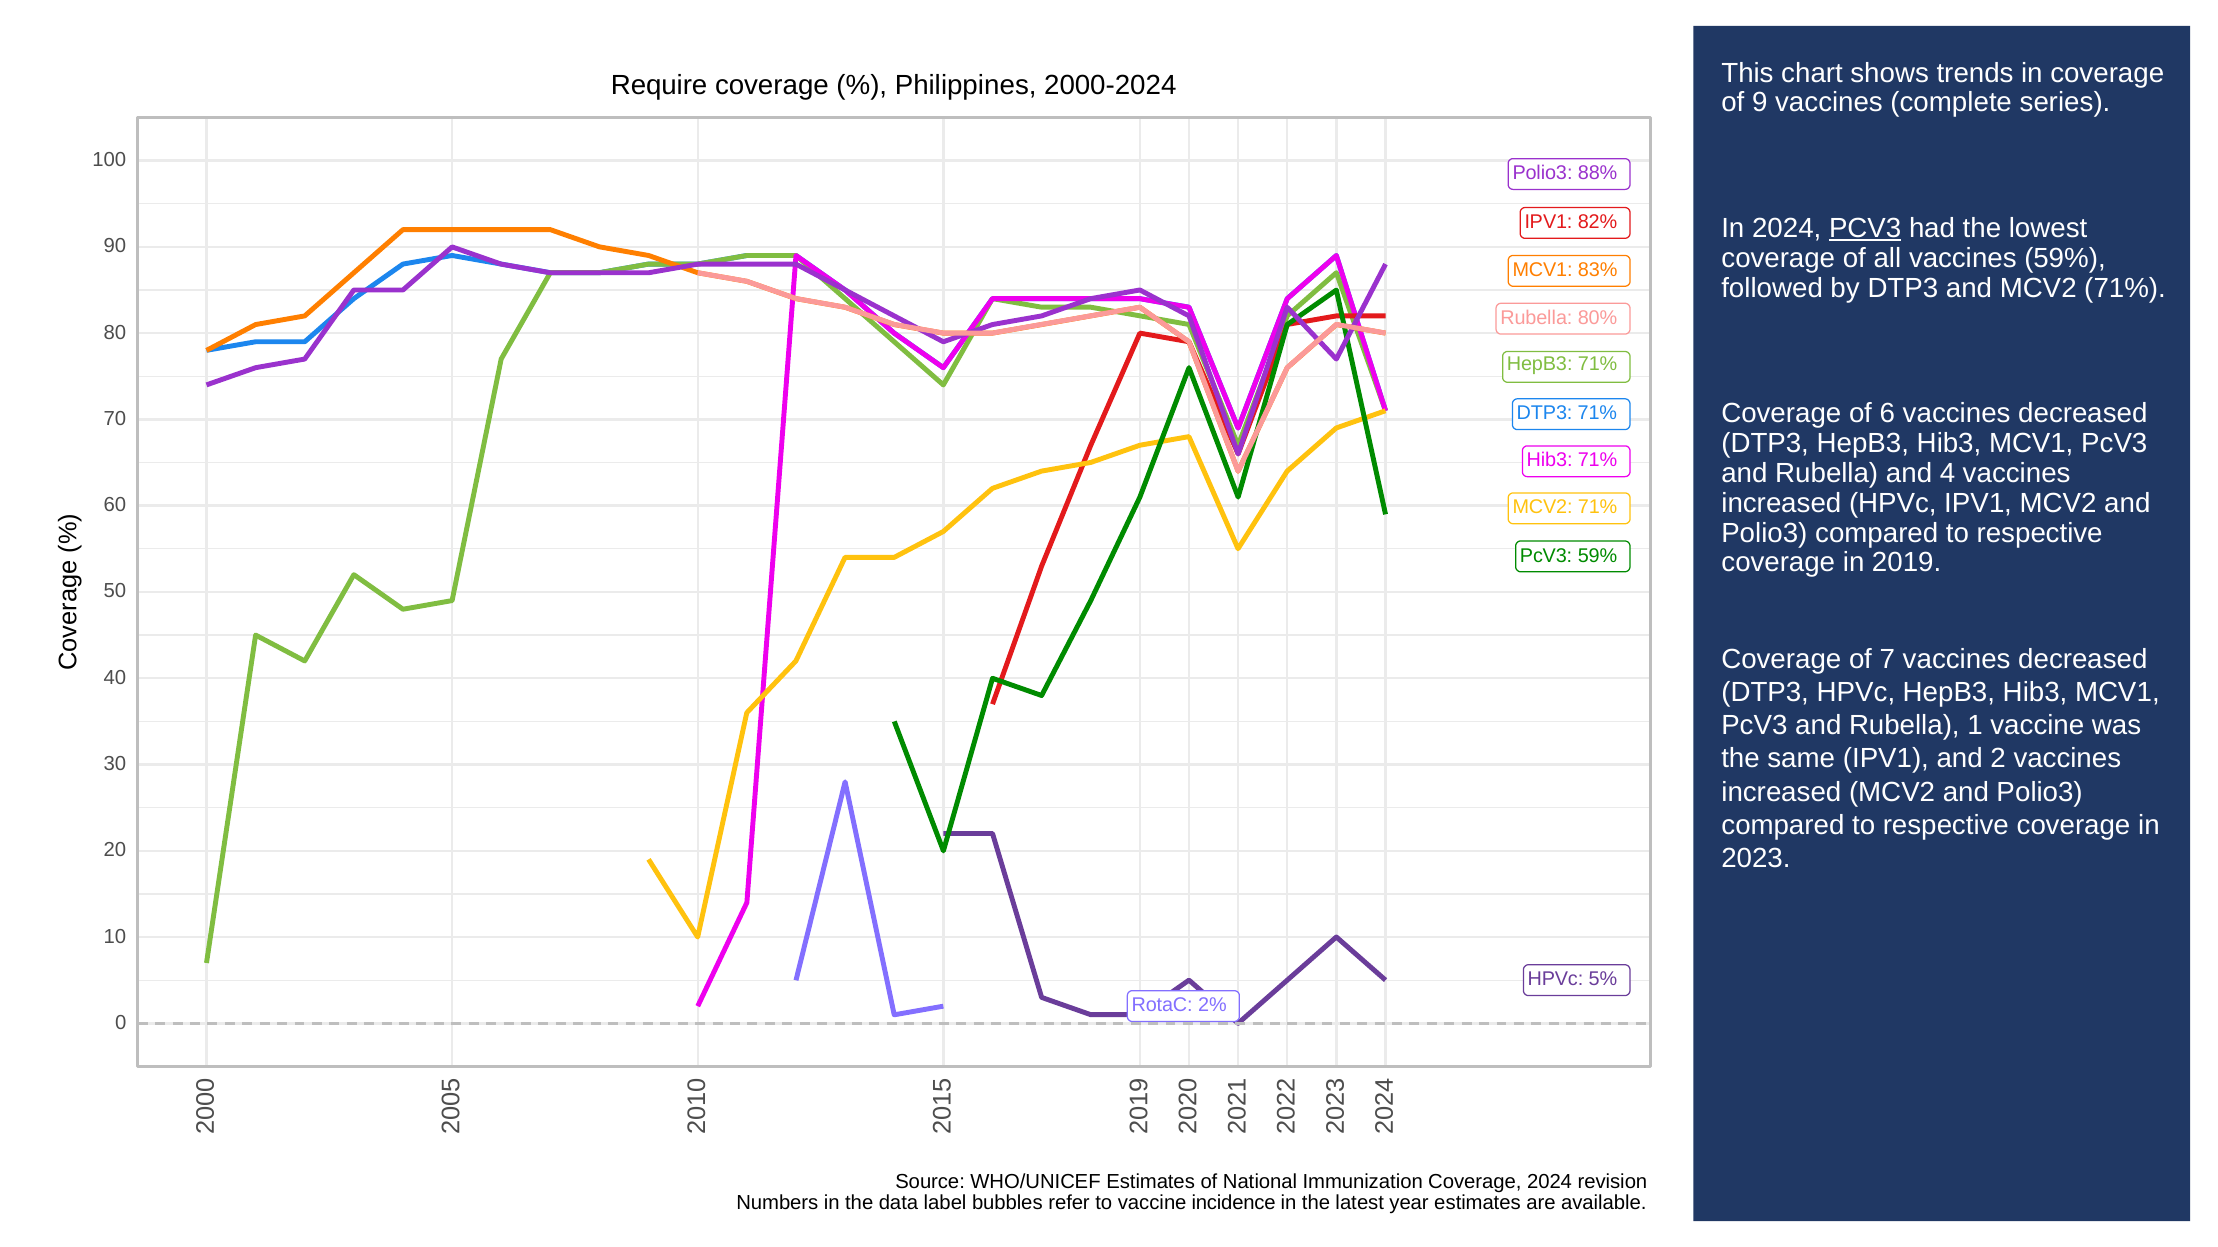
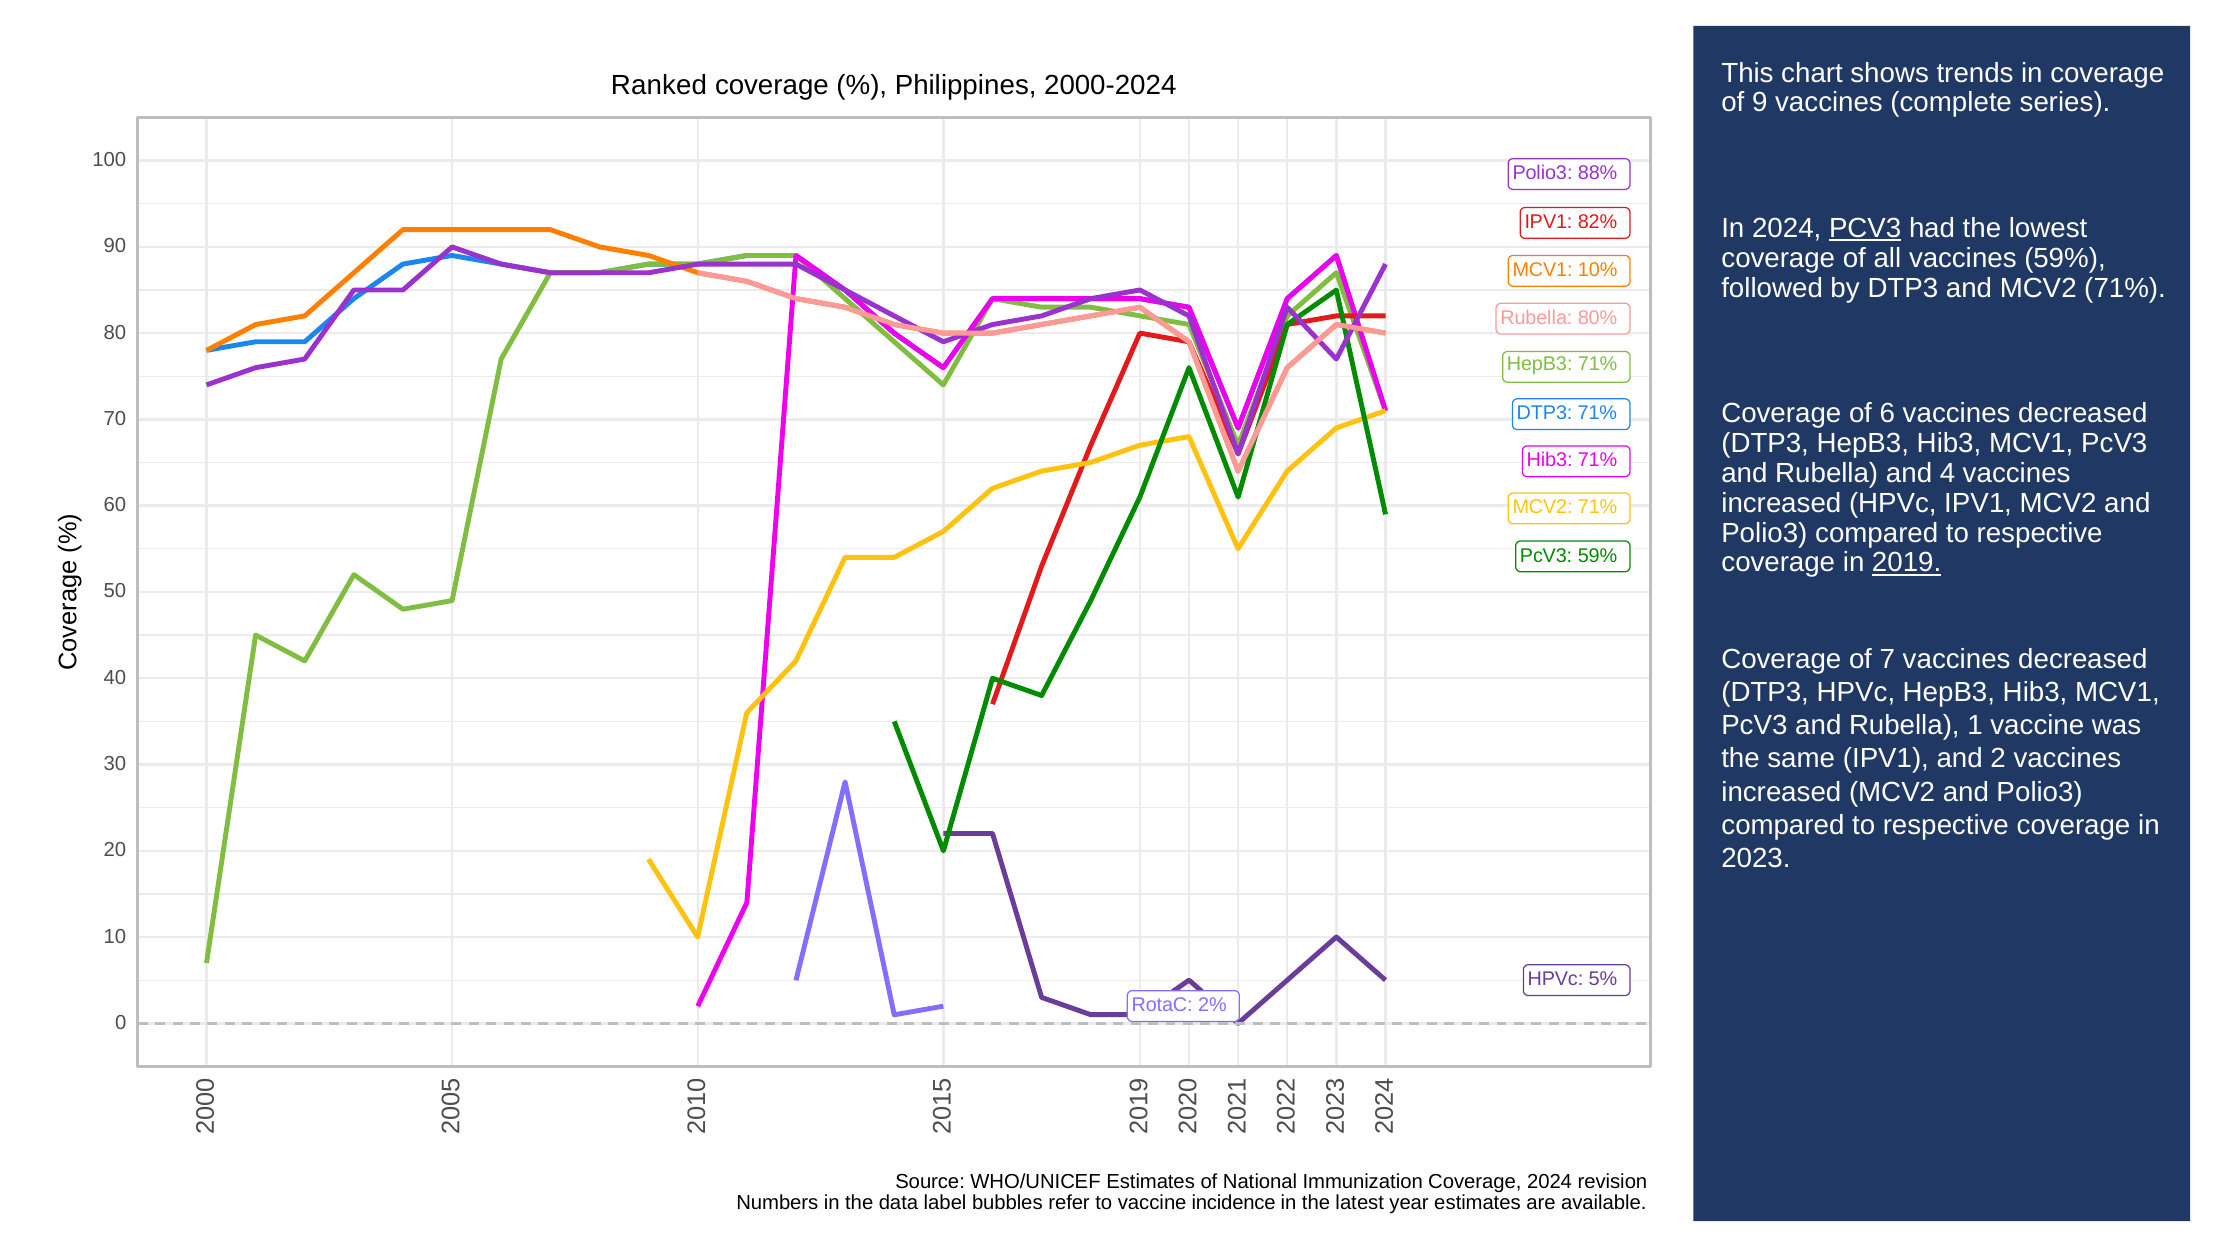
Require: Require -> Ranked
83%: 83% -> 10%
2019 underline: none -> present
